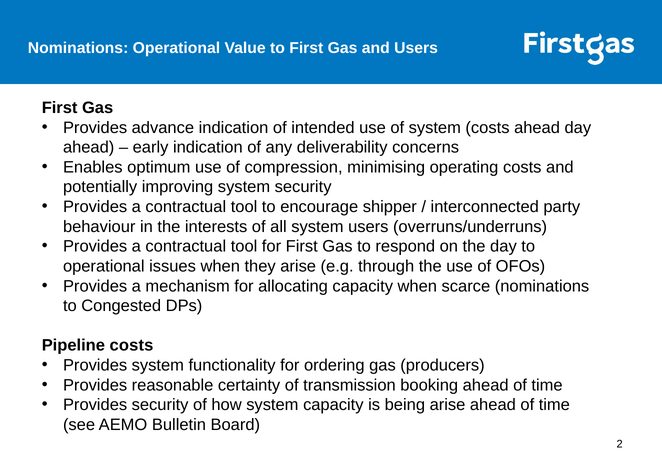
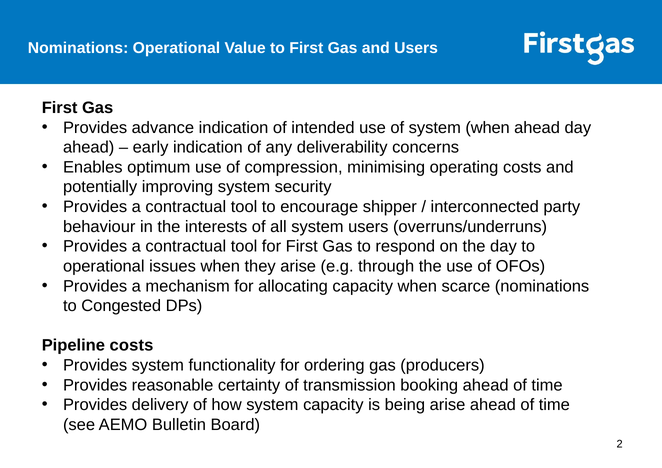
system costs: costs -> when
Provides security: security -> delivery
